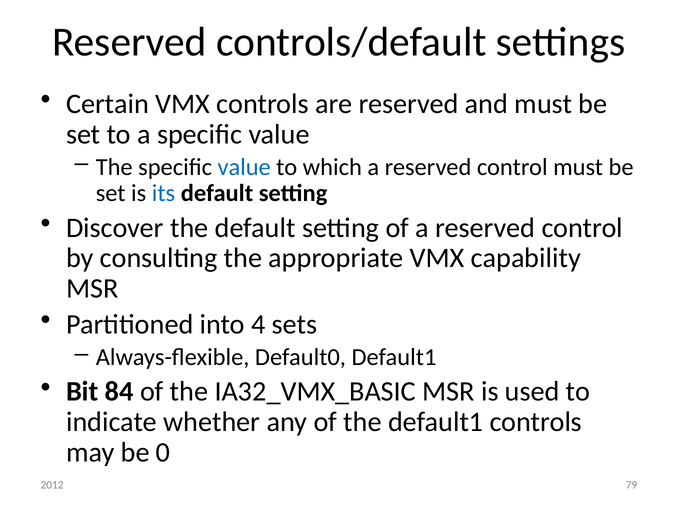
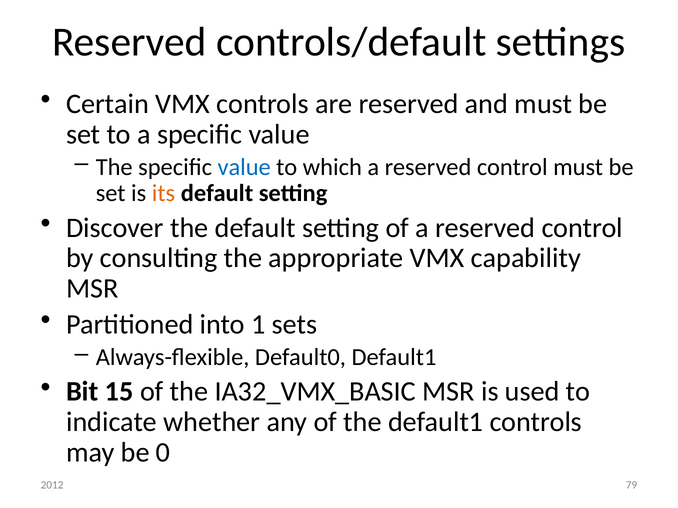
its colour: blue -> orange
4: 4 -> 1
84: 84 -> 15
